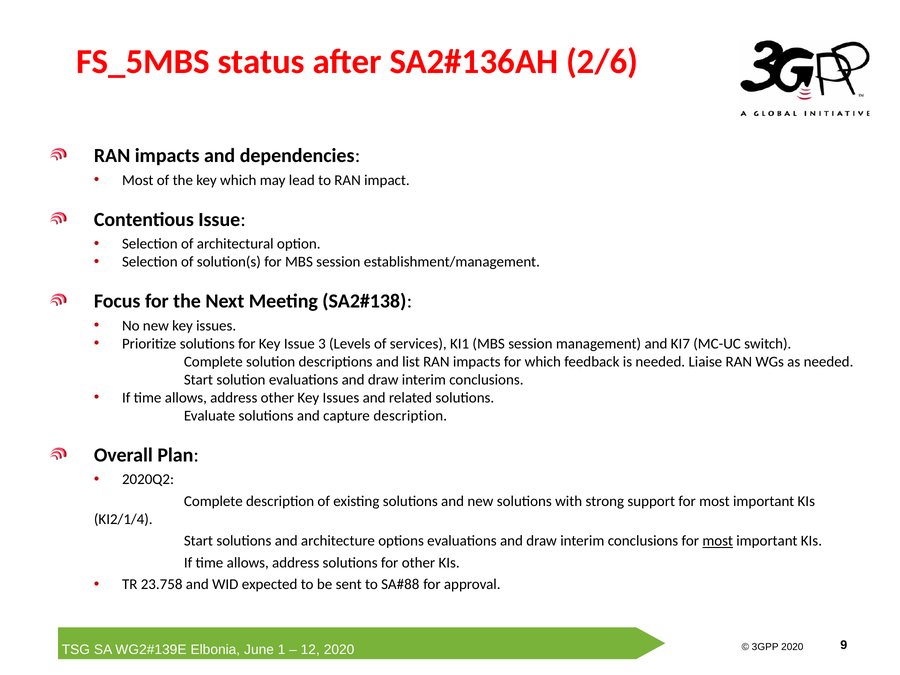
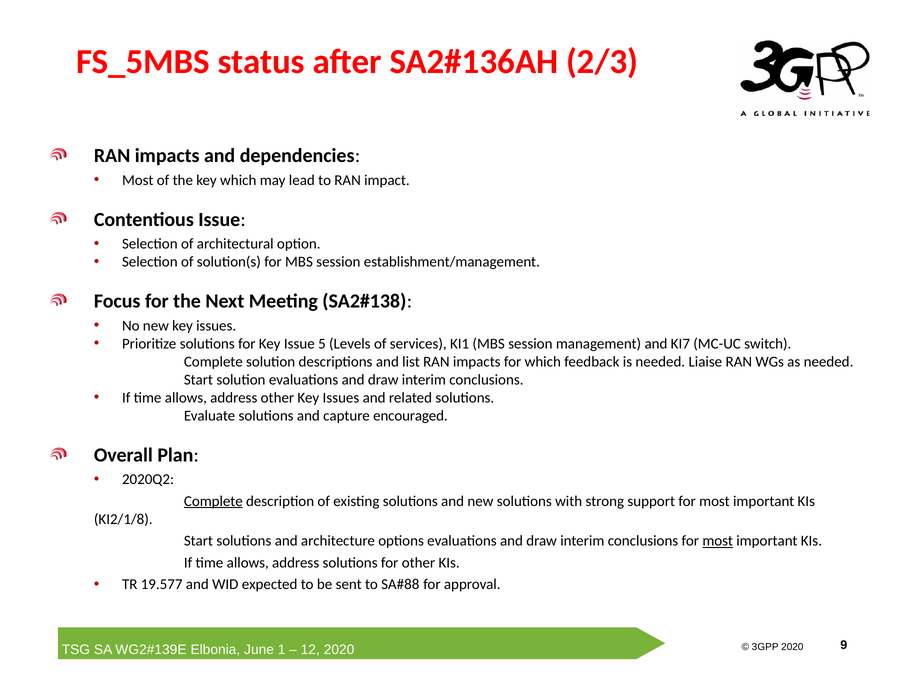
2/6: 2/6 -> 2/3
3: 3 -> 5
capture description: description -> encouraged
Complete at (213, 501) underline: none -> present
KI2/1/4: KI2/1/4 -> KI2/1/8
23.758: 23.758 -> 19.577
